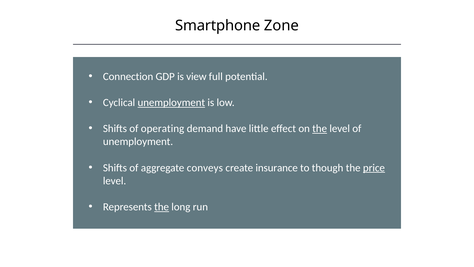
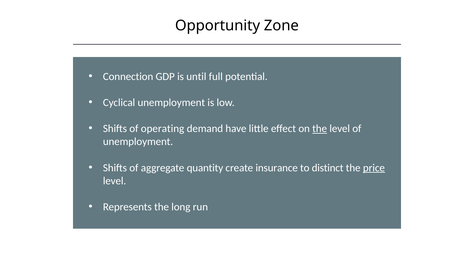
Smartphone: Smartphone -> Opportunity
view: view -> until
unemployment at (171, 102) underline: present -> none
conveys: conveys -> quantity
though: though -> distinct
the at (162, 207) underline: present -> none
